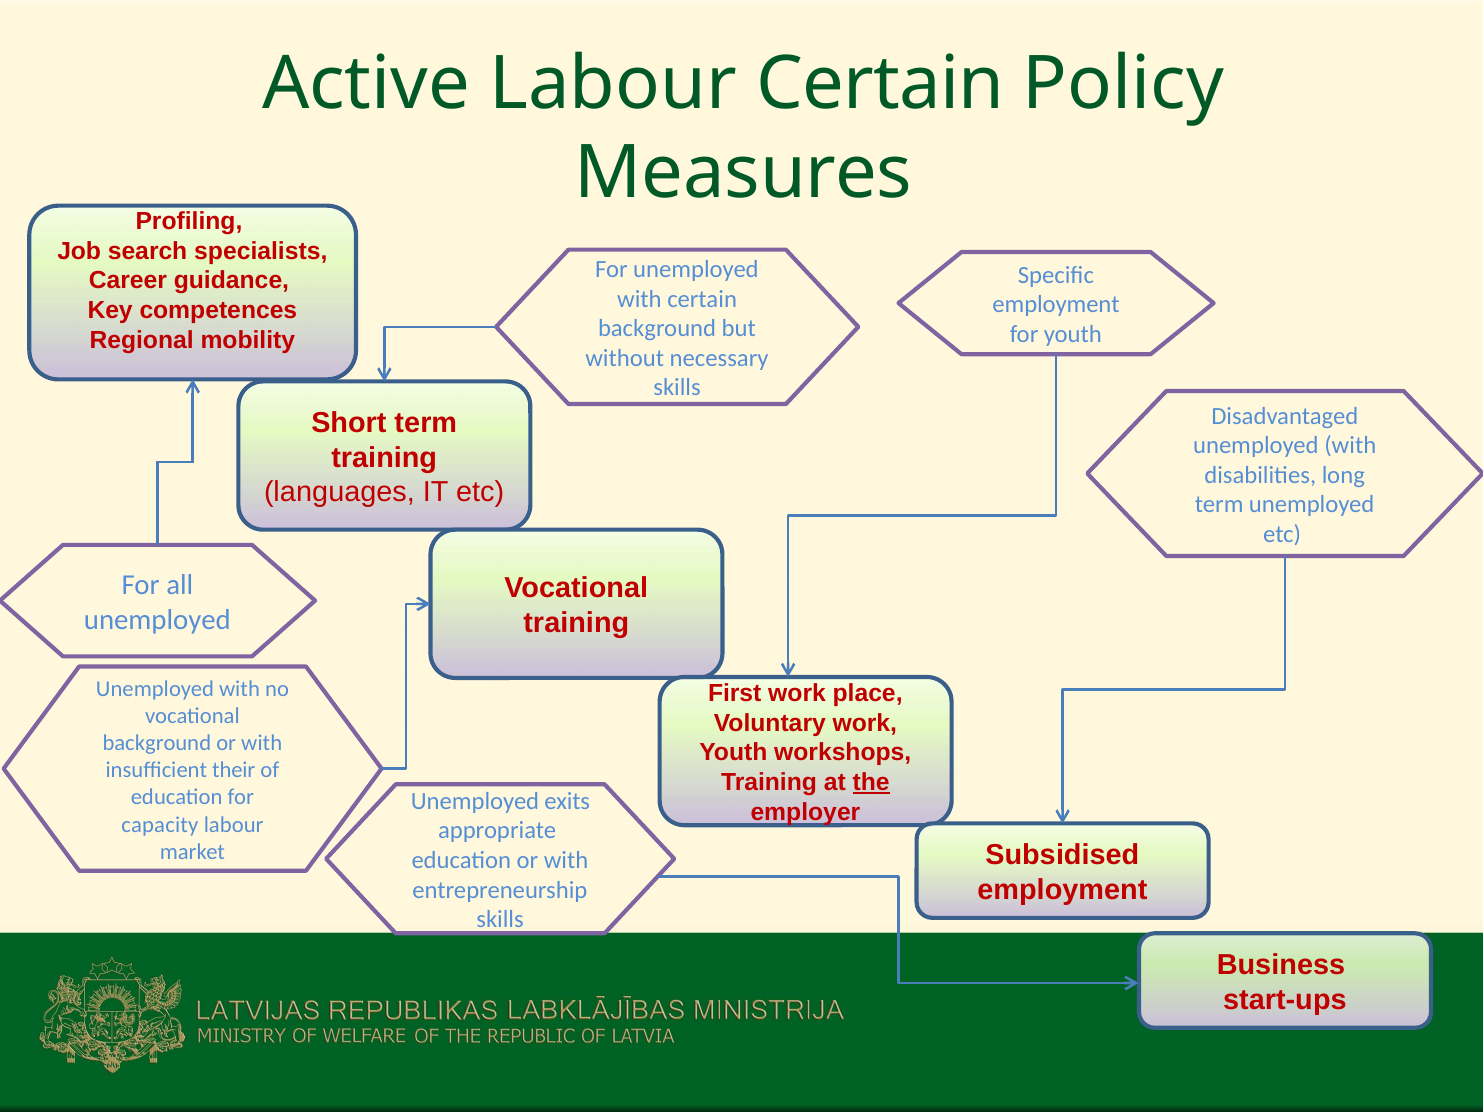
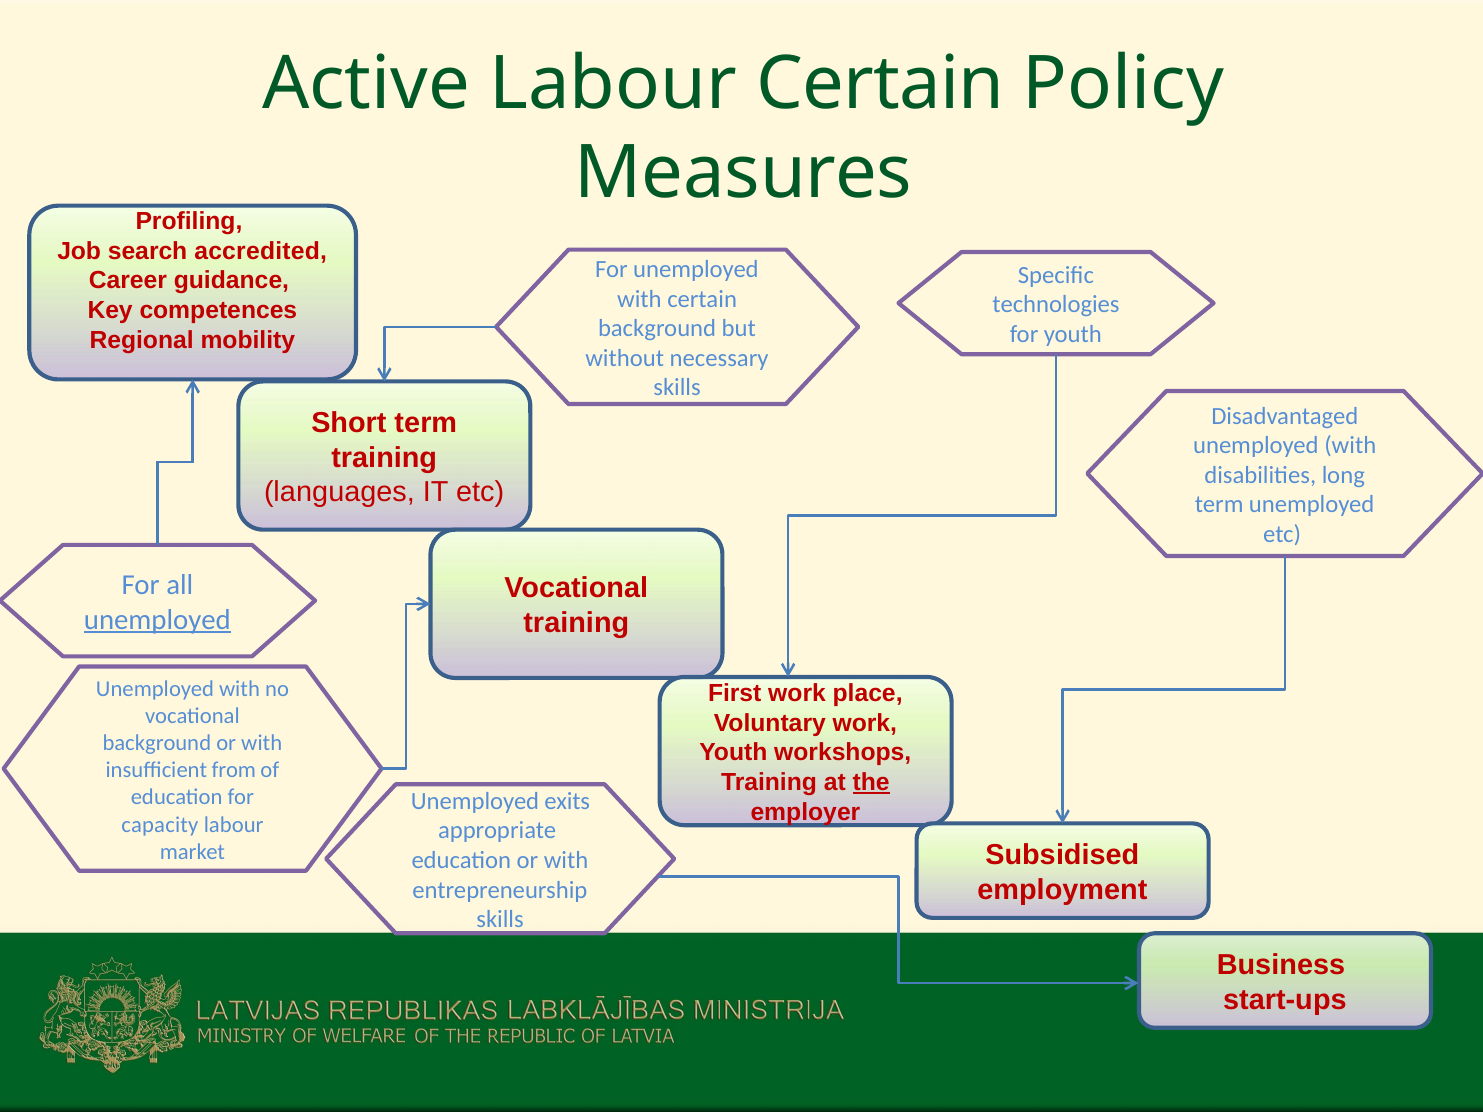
specialists: specialists -> accredited
employment at (1056, 305): employment -> technologies
unemployed at (157, 620) underline: none -> present
their: their -> from
